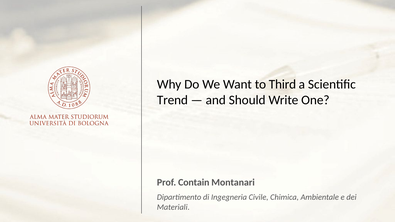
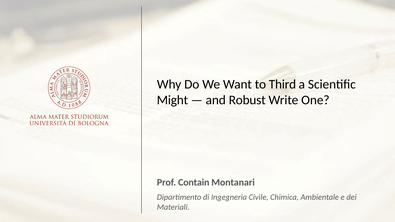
Trend: Trend -> Might
Should: Should -> Robust
